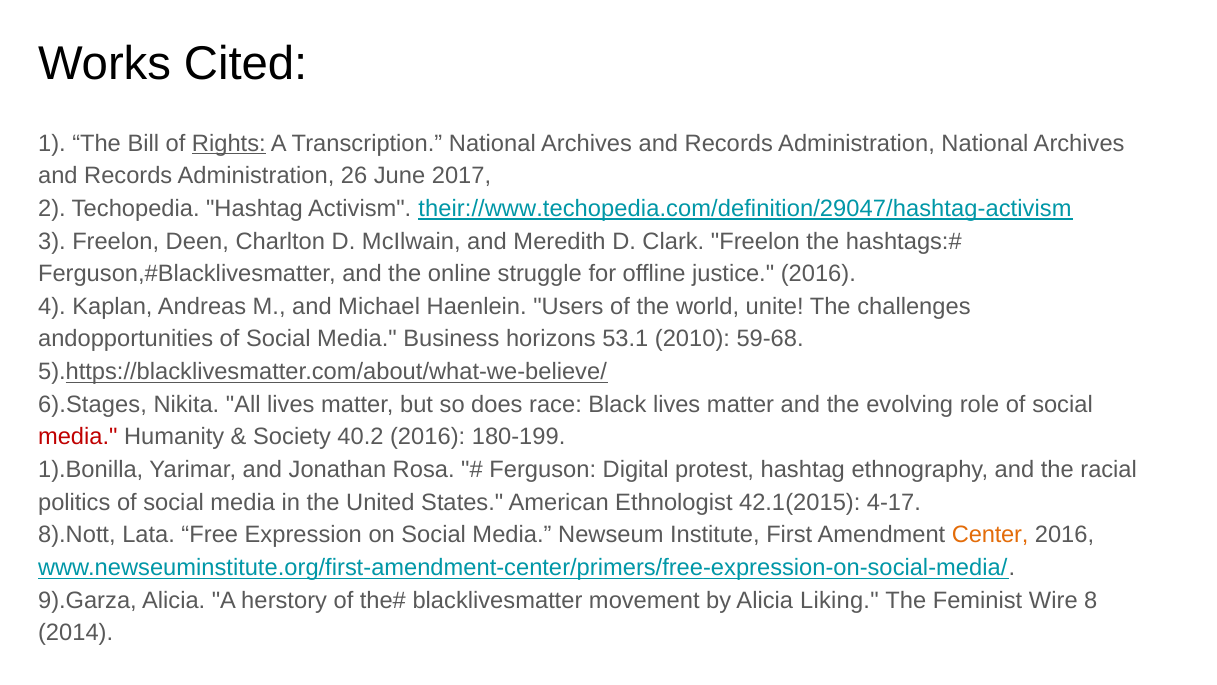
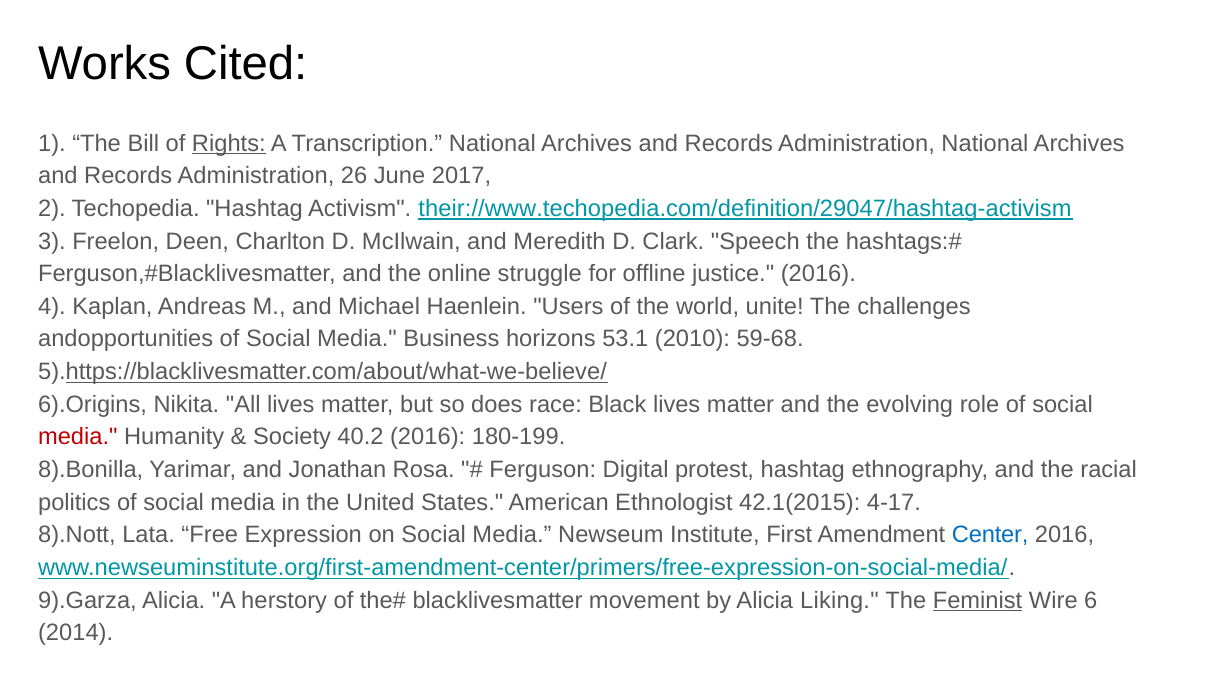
Clark Freelon: Freelon -> Speech
6).Stages: 6).Stages -> 6).Origins
1).Bonilla: 1).Bonilla -> 8).Bonilla
Center colour: orange -> blue
Feminist underline: none -> present
8: 8 -> 6
